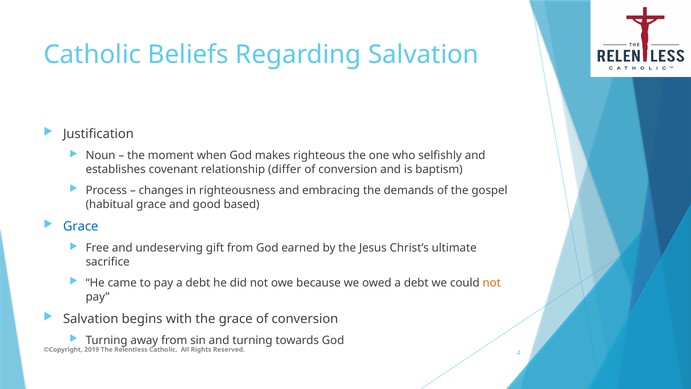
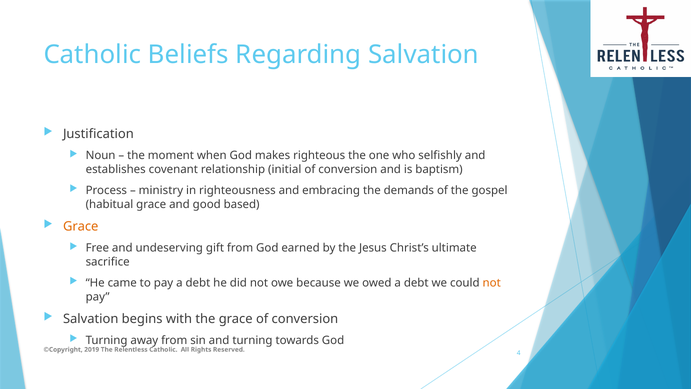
differ: differ -> initial
changes: changes -> ministry
Grace at (81, 226) colour: blue -> orange
